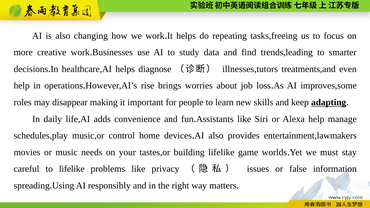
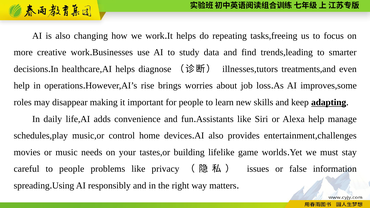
entertainment,lawmakers: entertainment,lawmakers -> entertainment,challenges
to lifelike: lifelike -> people
